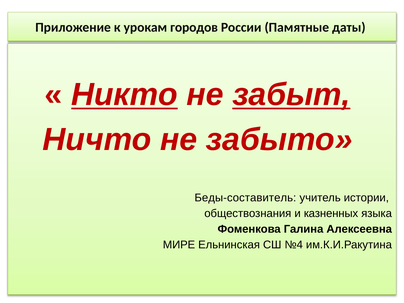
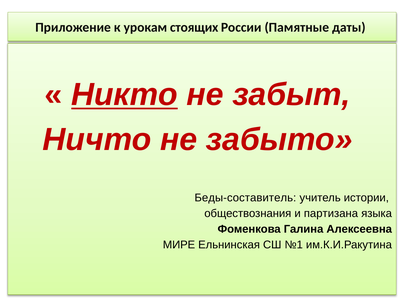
городов: городов -> стоящих
забыт underline: present -> none
казненных: казненных -> партизана
№4: №4 -> №1
